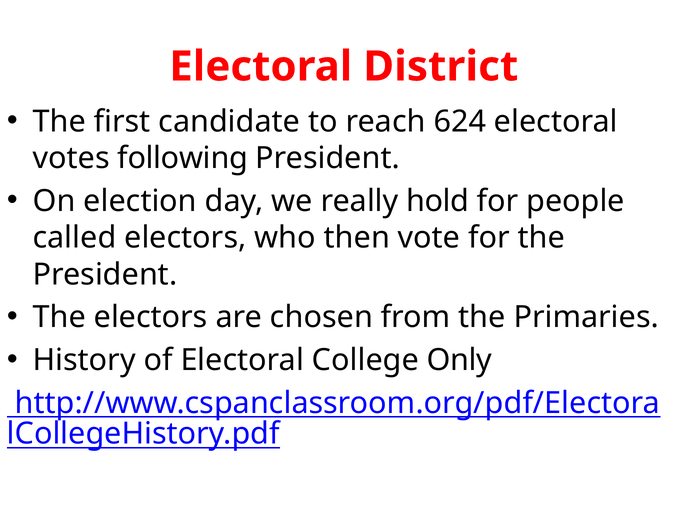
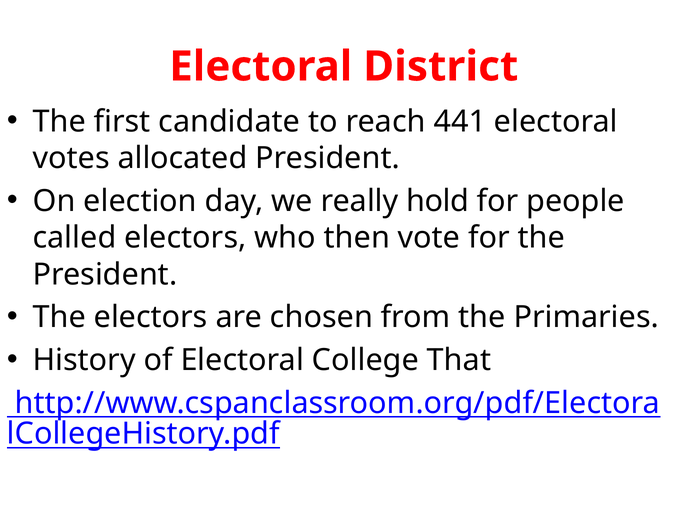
624: 624 -> 441
following: following -> allocated
Only: Only -> That
